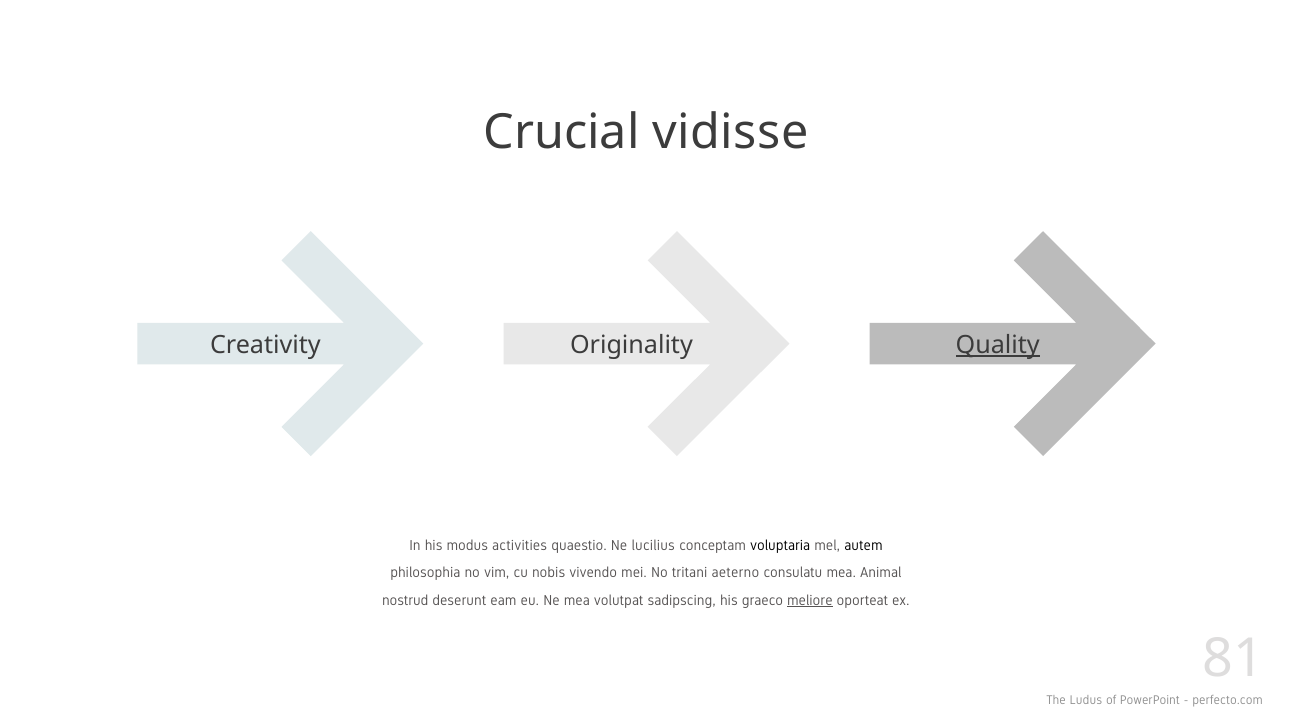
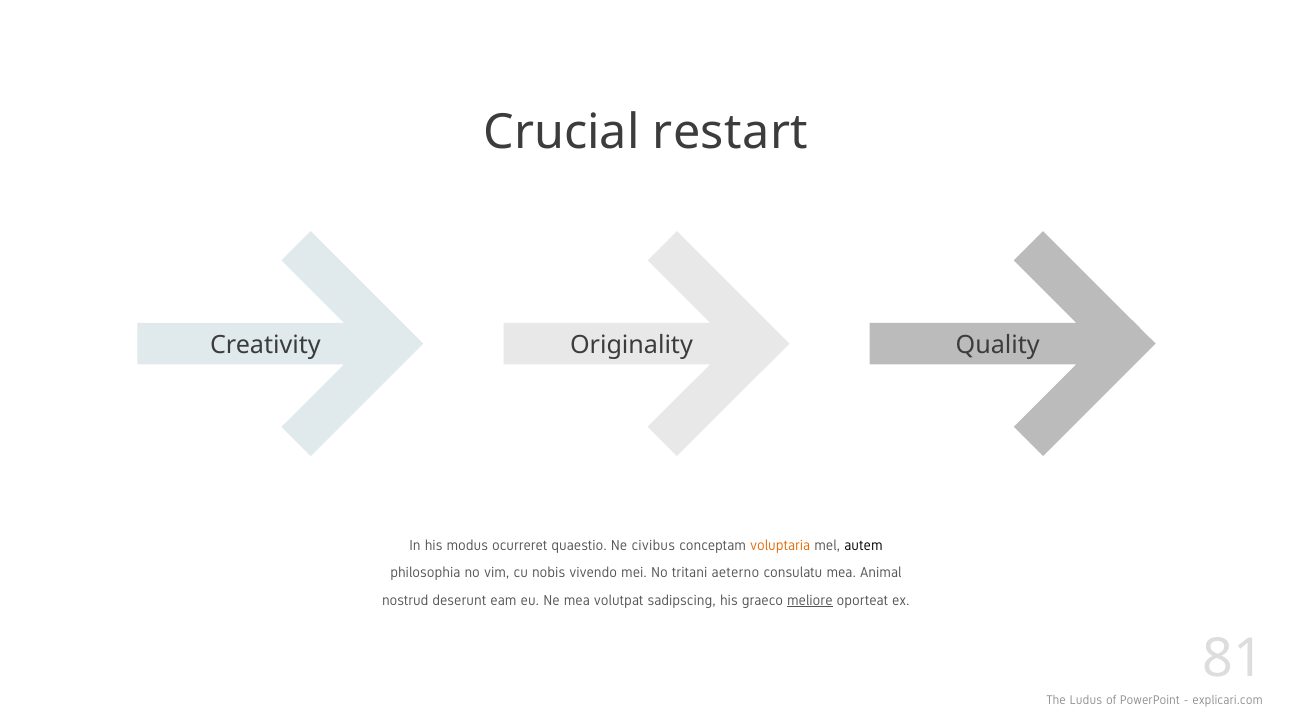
vidisse: vidisse -> restart
Quality underline: present -> none
activities: activities -> ocurreret
lucilius: lucilius -> civibus
voluptaria colour: black -> orange
perfecto.com: perfecto.com -> explicari.com
